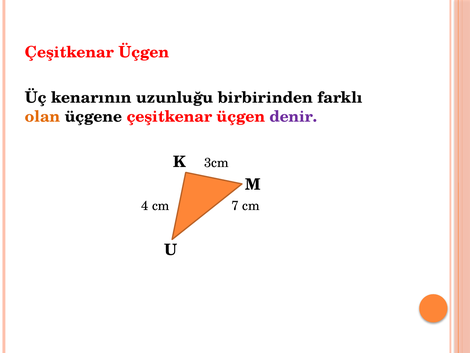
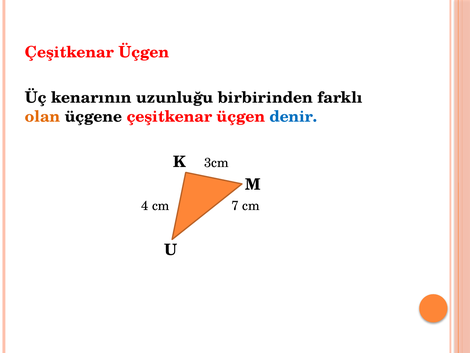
denir colour: purple -> blue
